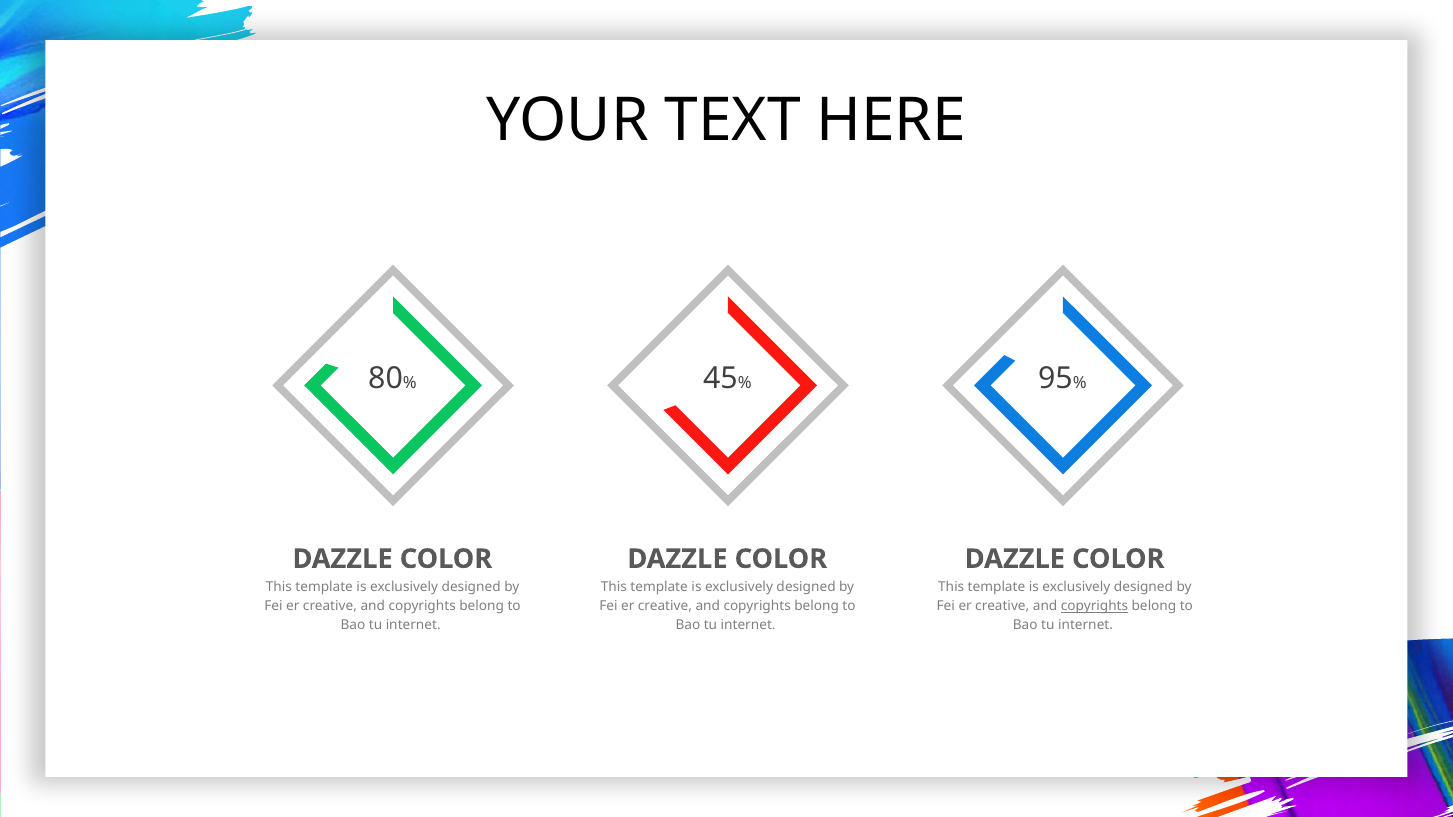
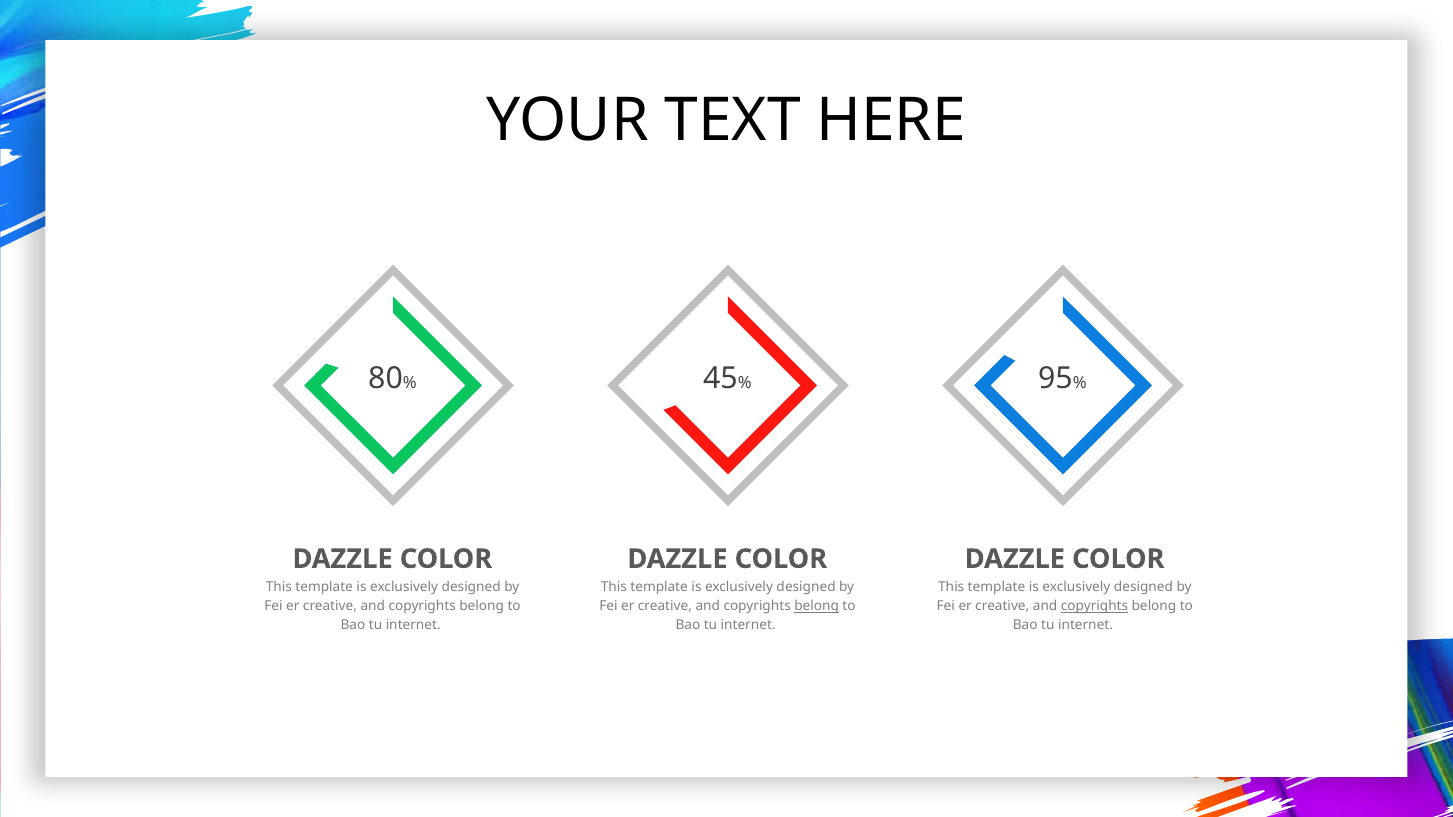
belong at (817, 606) underline: none -> present
